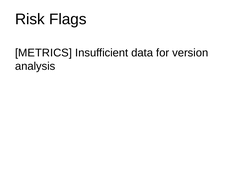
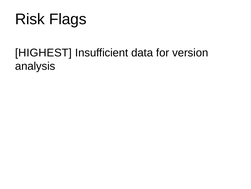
METRICS: METRICS -> HIGHEST
